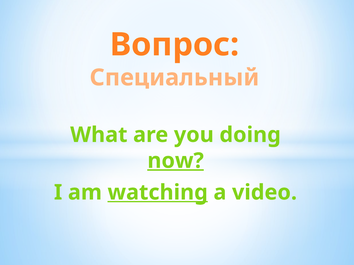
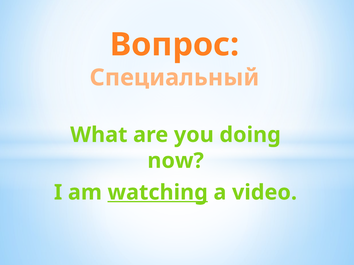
now underline: present -> none
